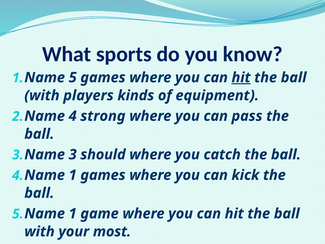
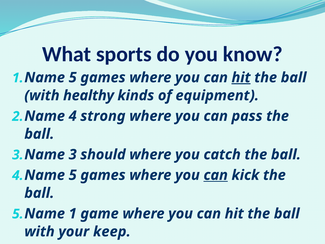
players: players -> healthy
1 at (73, 175): 1 -> 5
can at (216, 175) underline: none -> present
most: most -> keep
